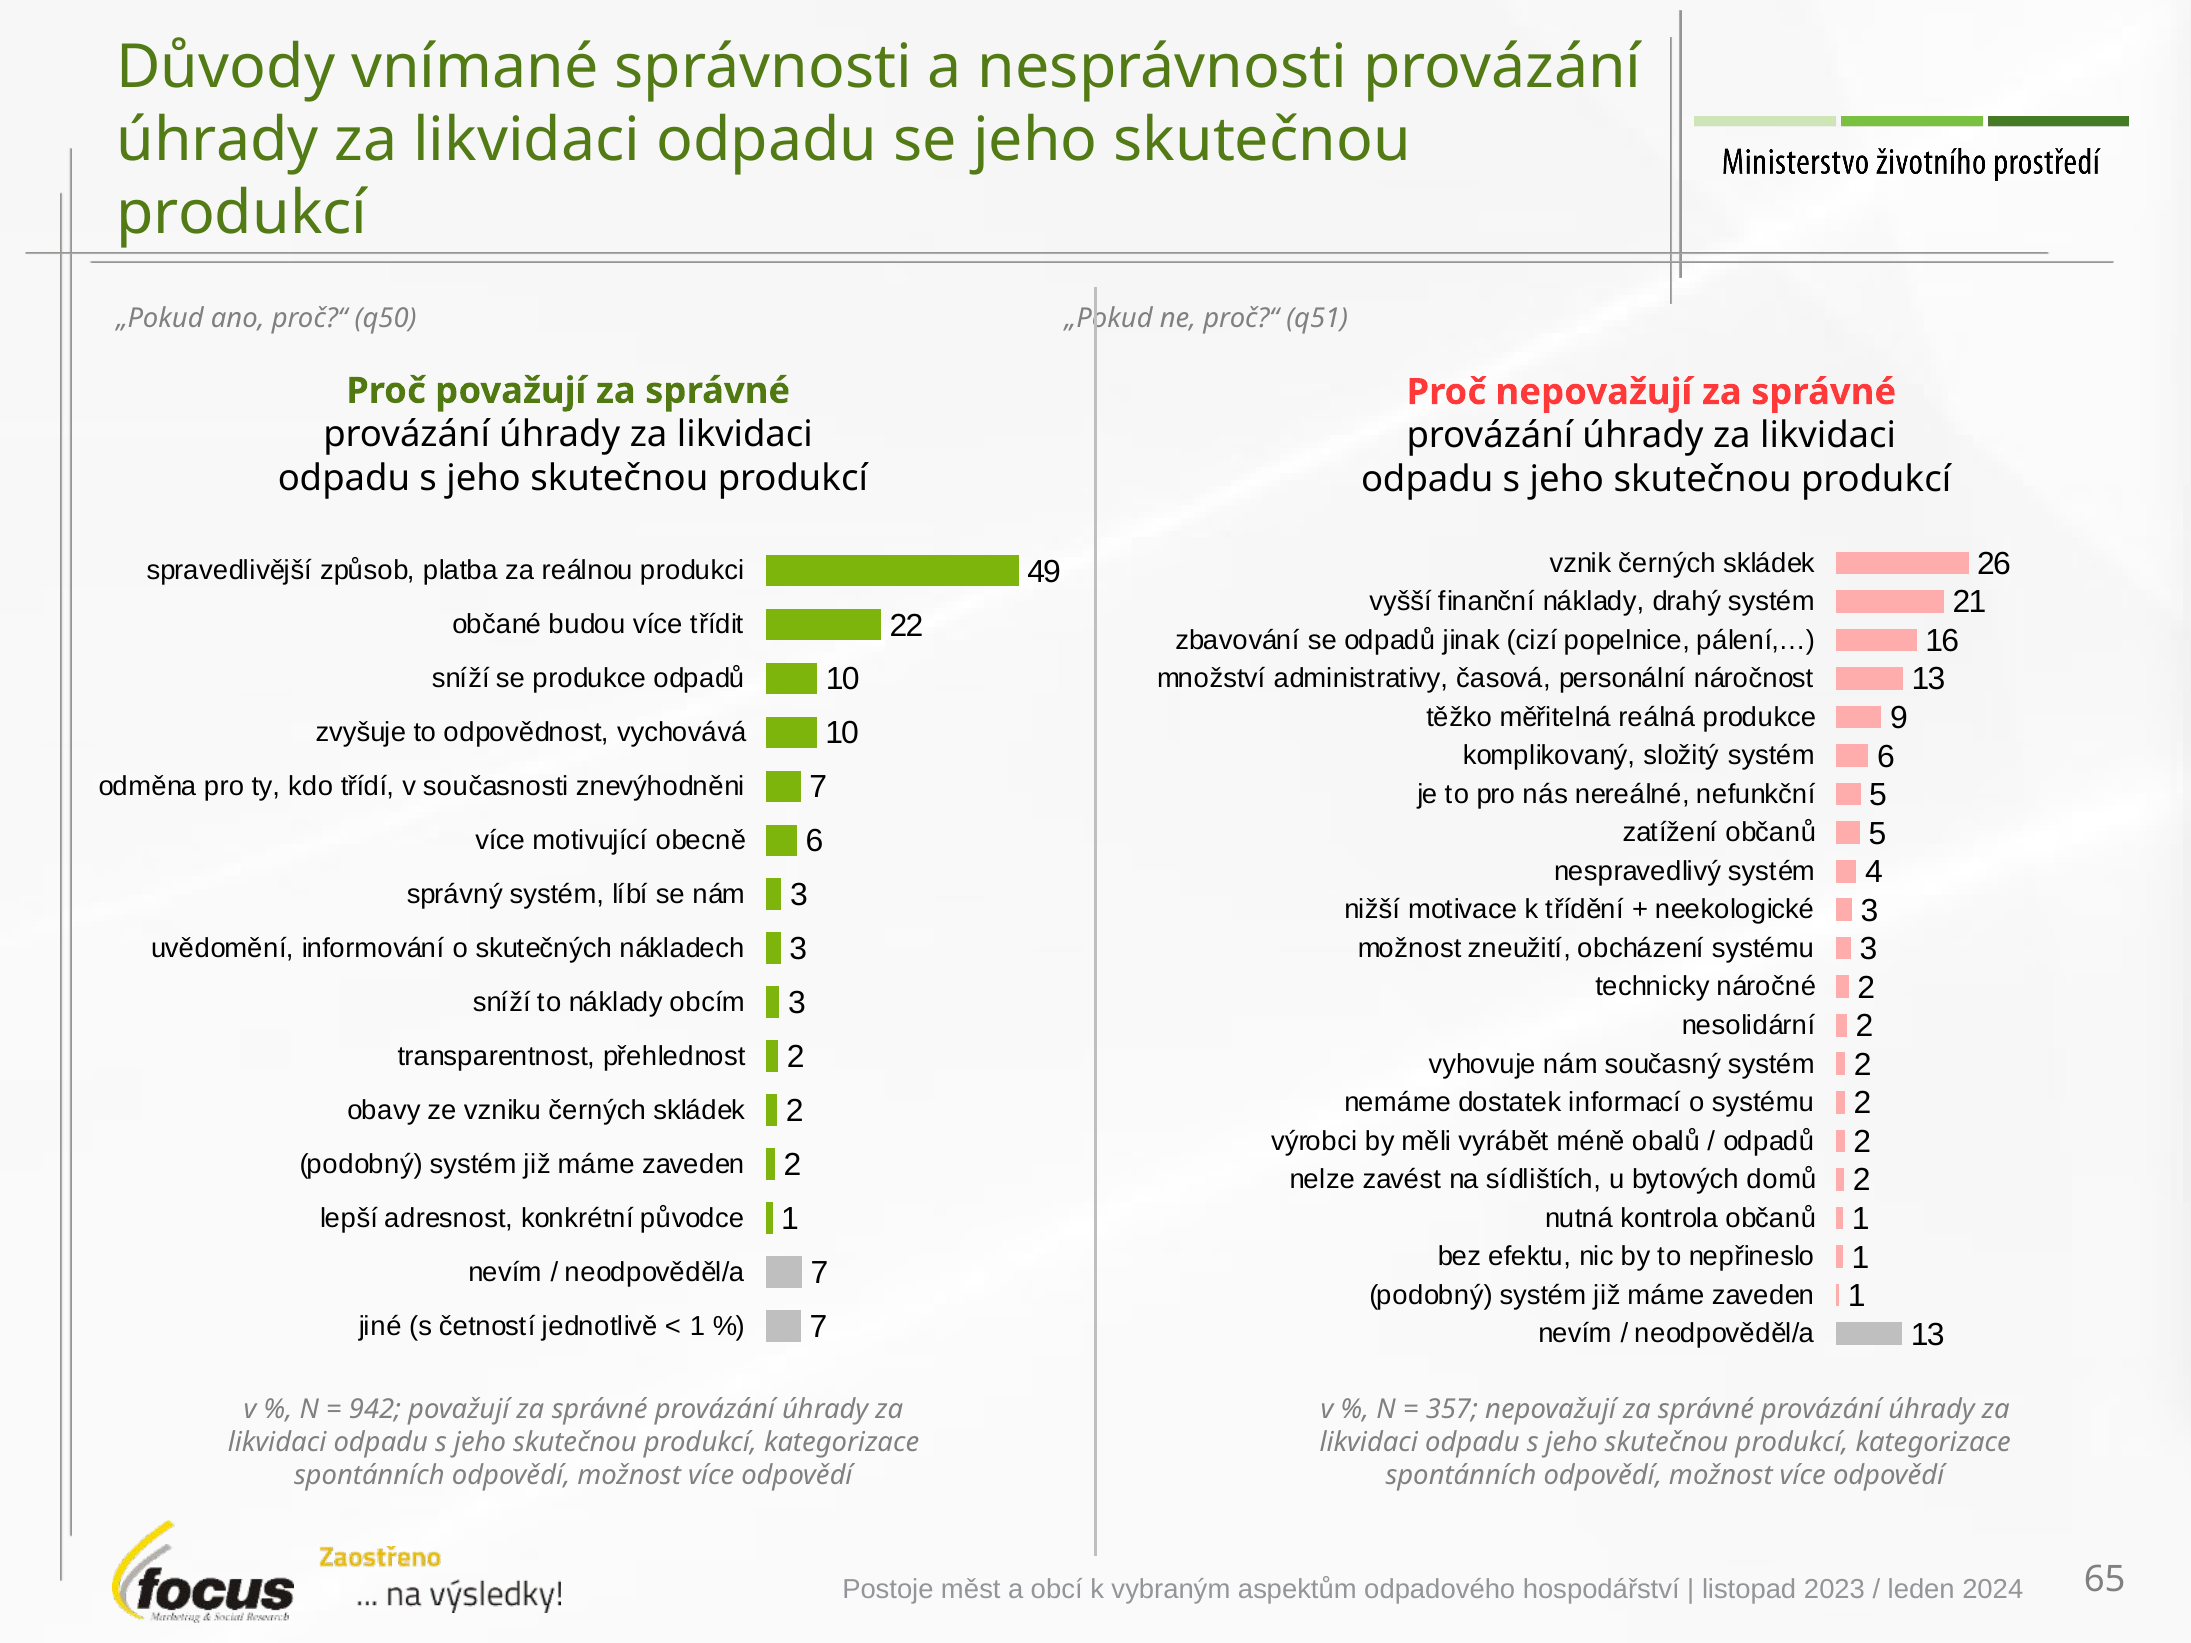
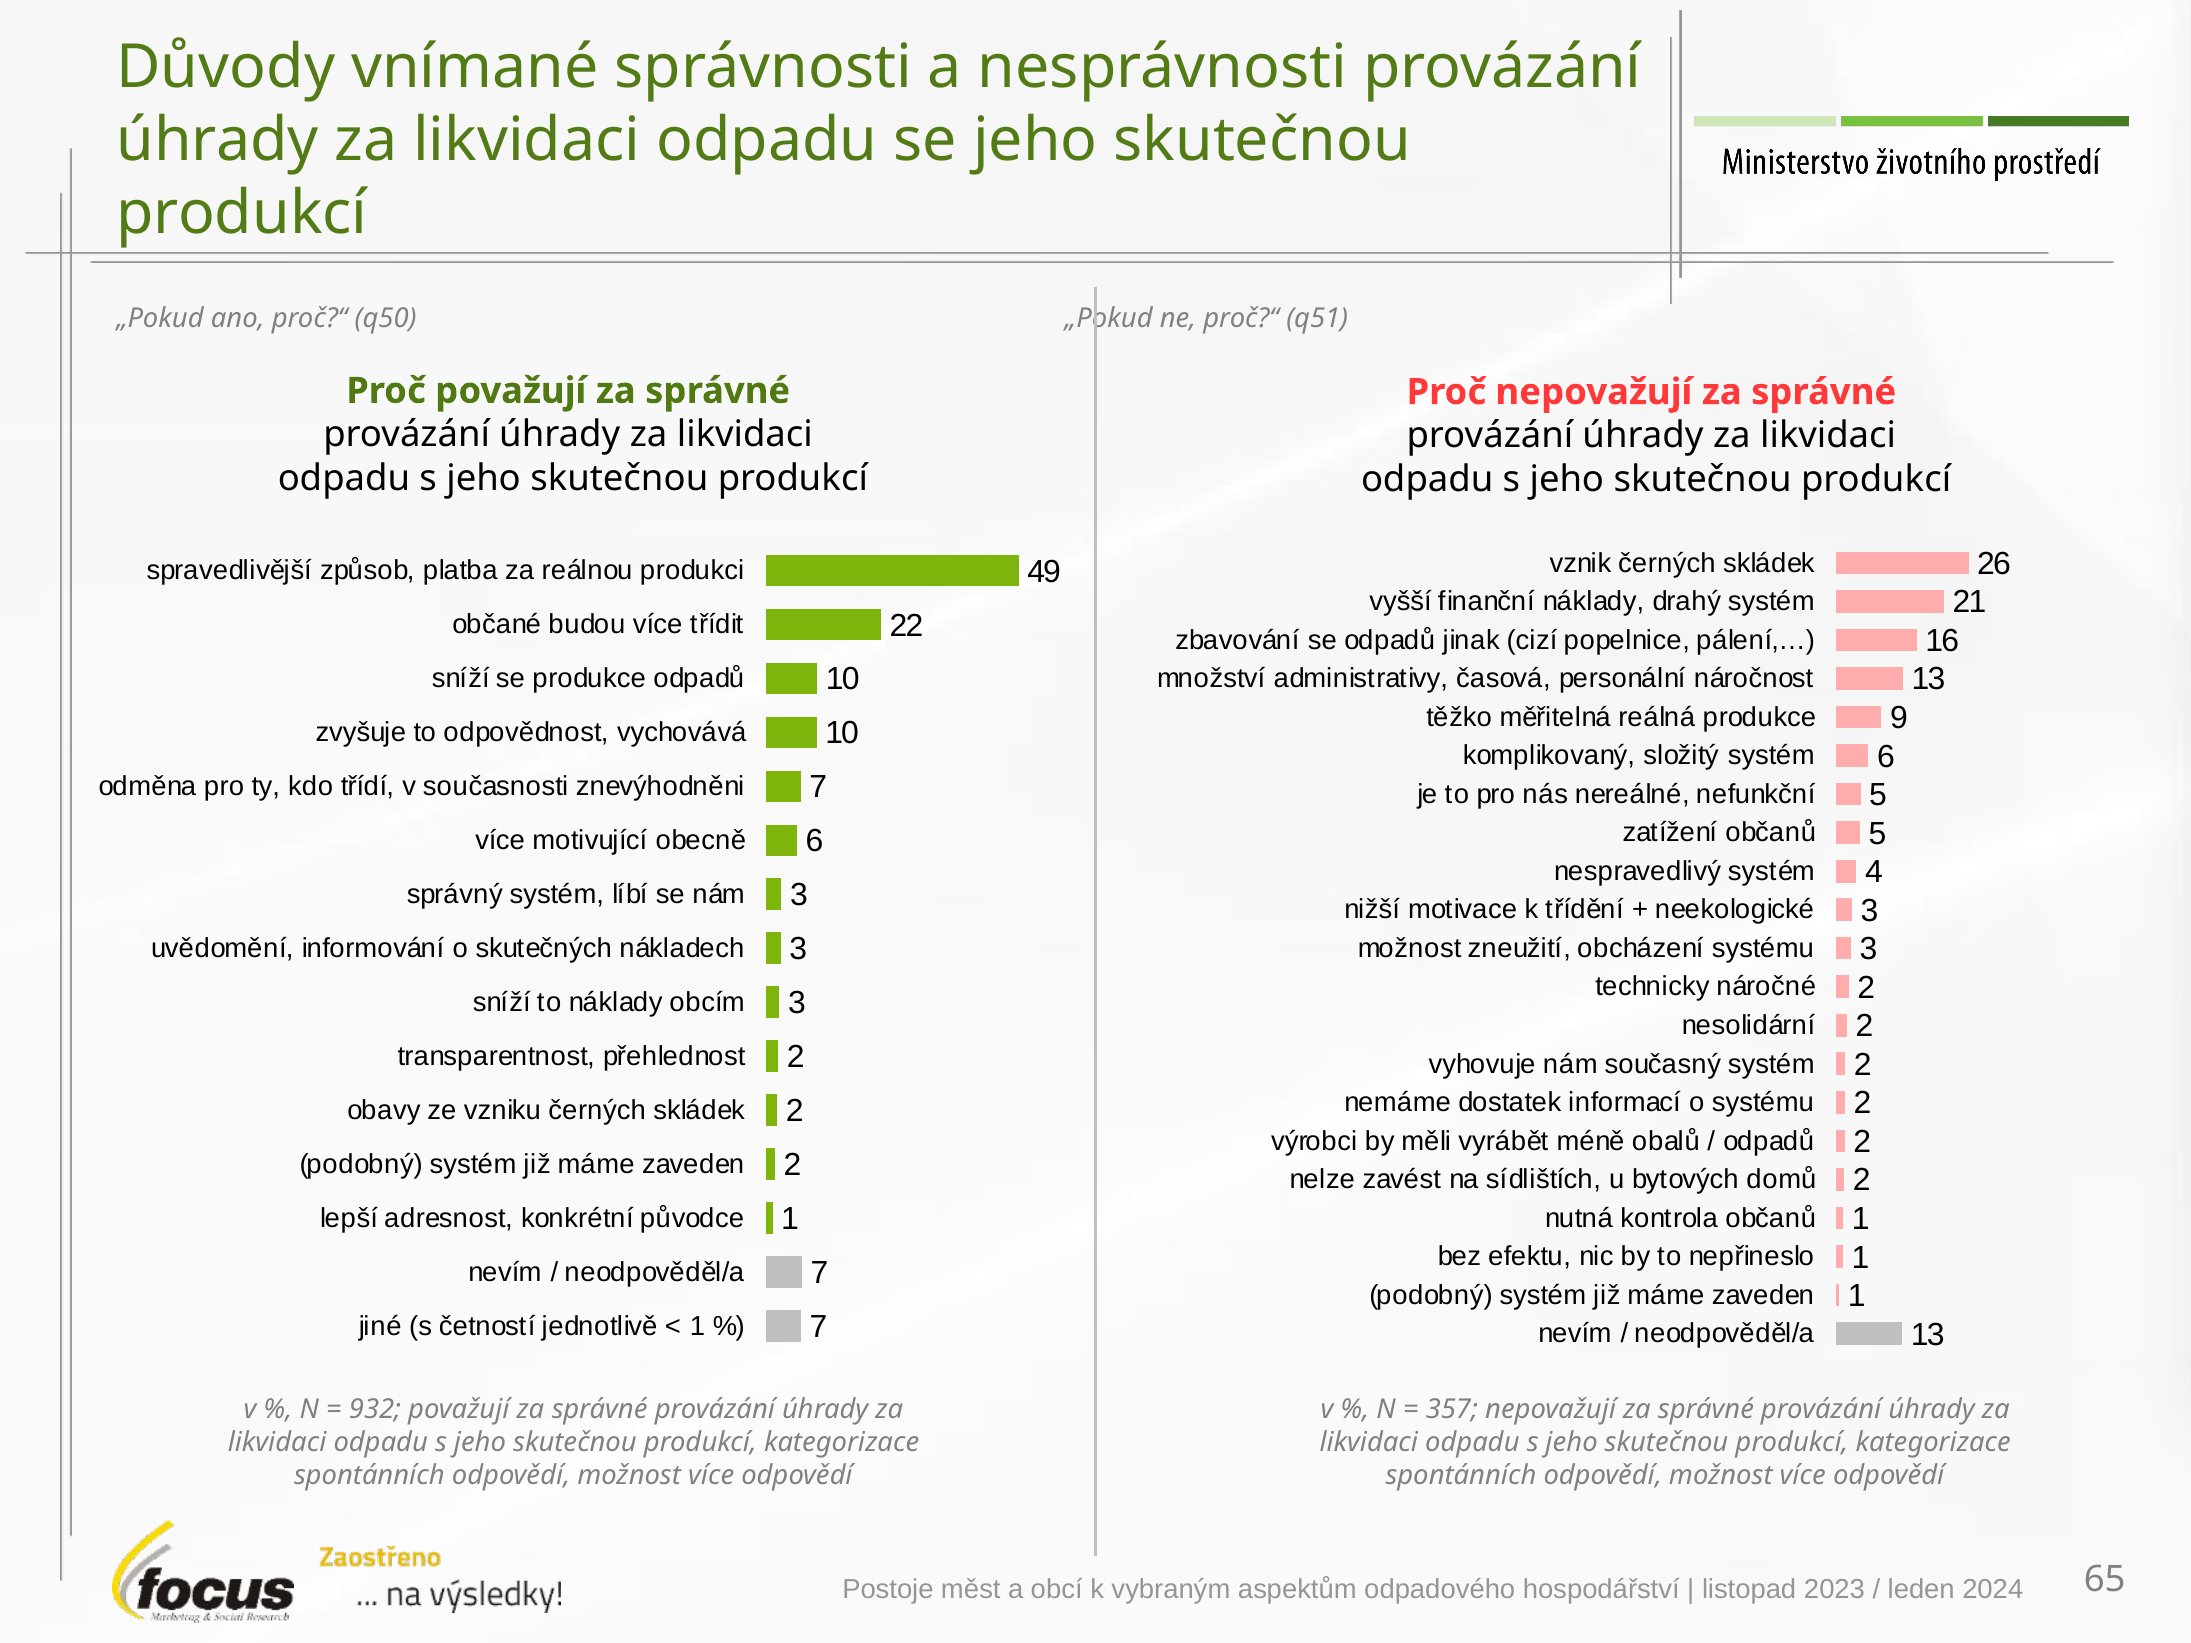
942: 942 -> 932
